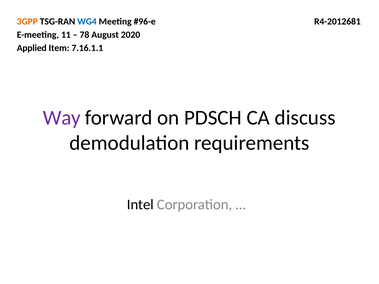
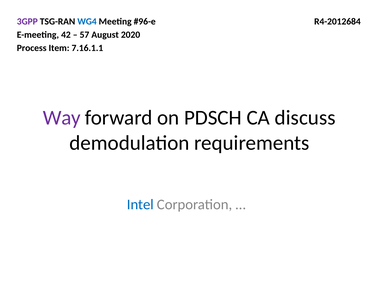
3GPP colour: orange -> purple
R4-2012681: R4-2012681 -> R4-2012684
11: 11 -> 42
78: 78 -> 57
Applied: Applied -> Process
Intel colour: black -> blue
